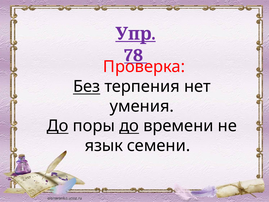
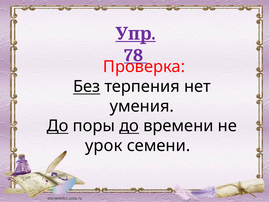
язык: язык -> урок
